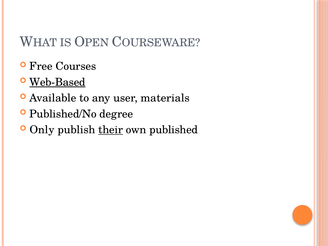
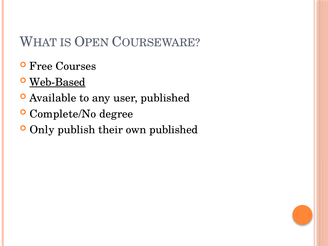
user materials: materials -> published
Published/No: Published/No -> Complete/No
their underline: present -> none
